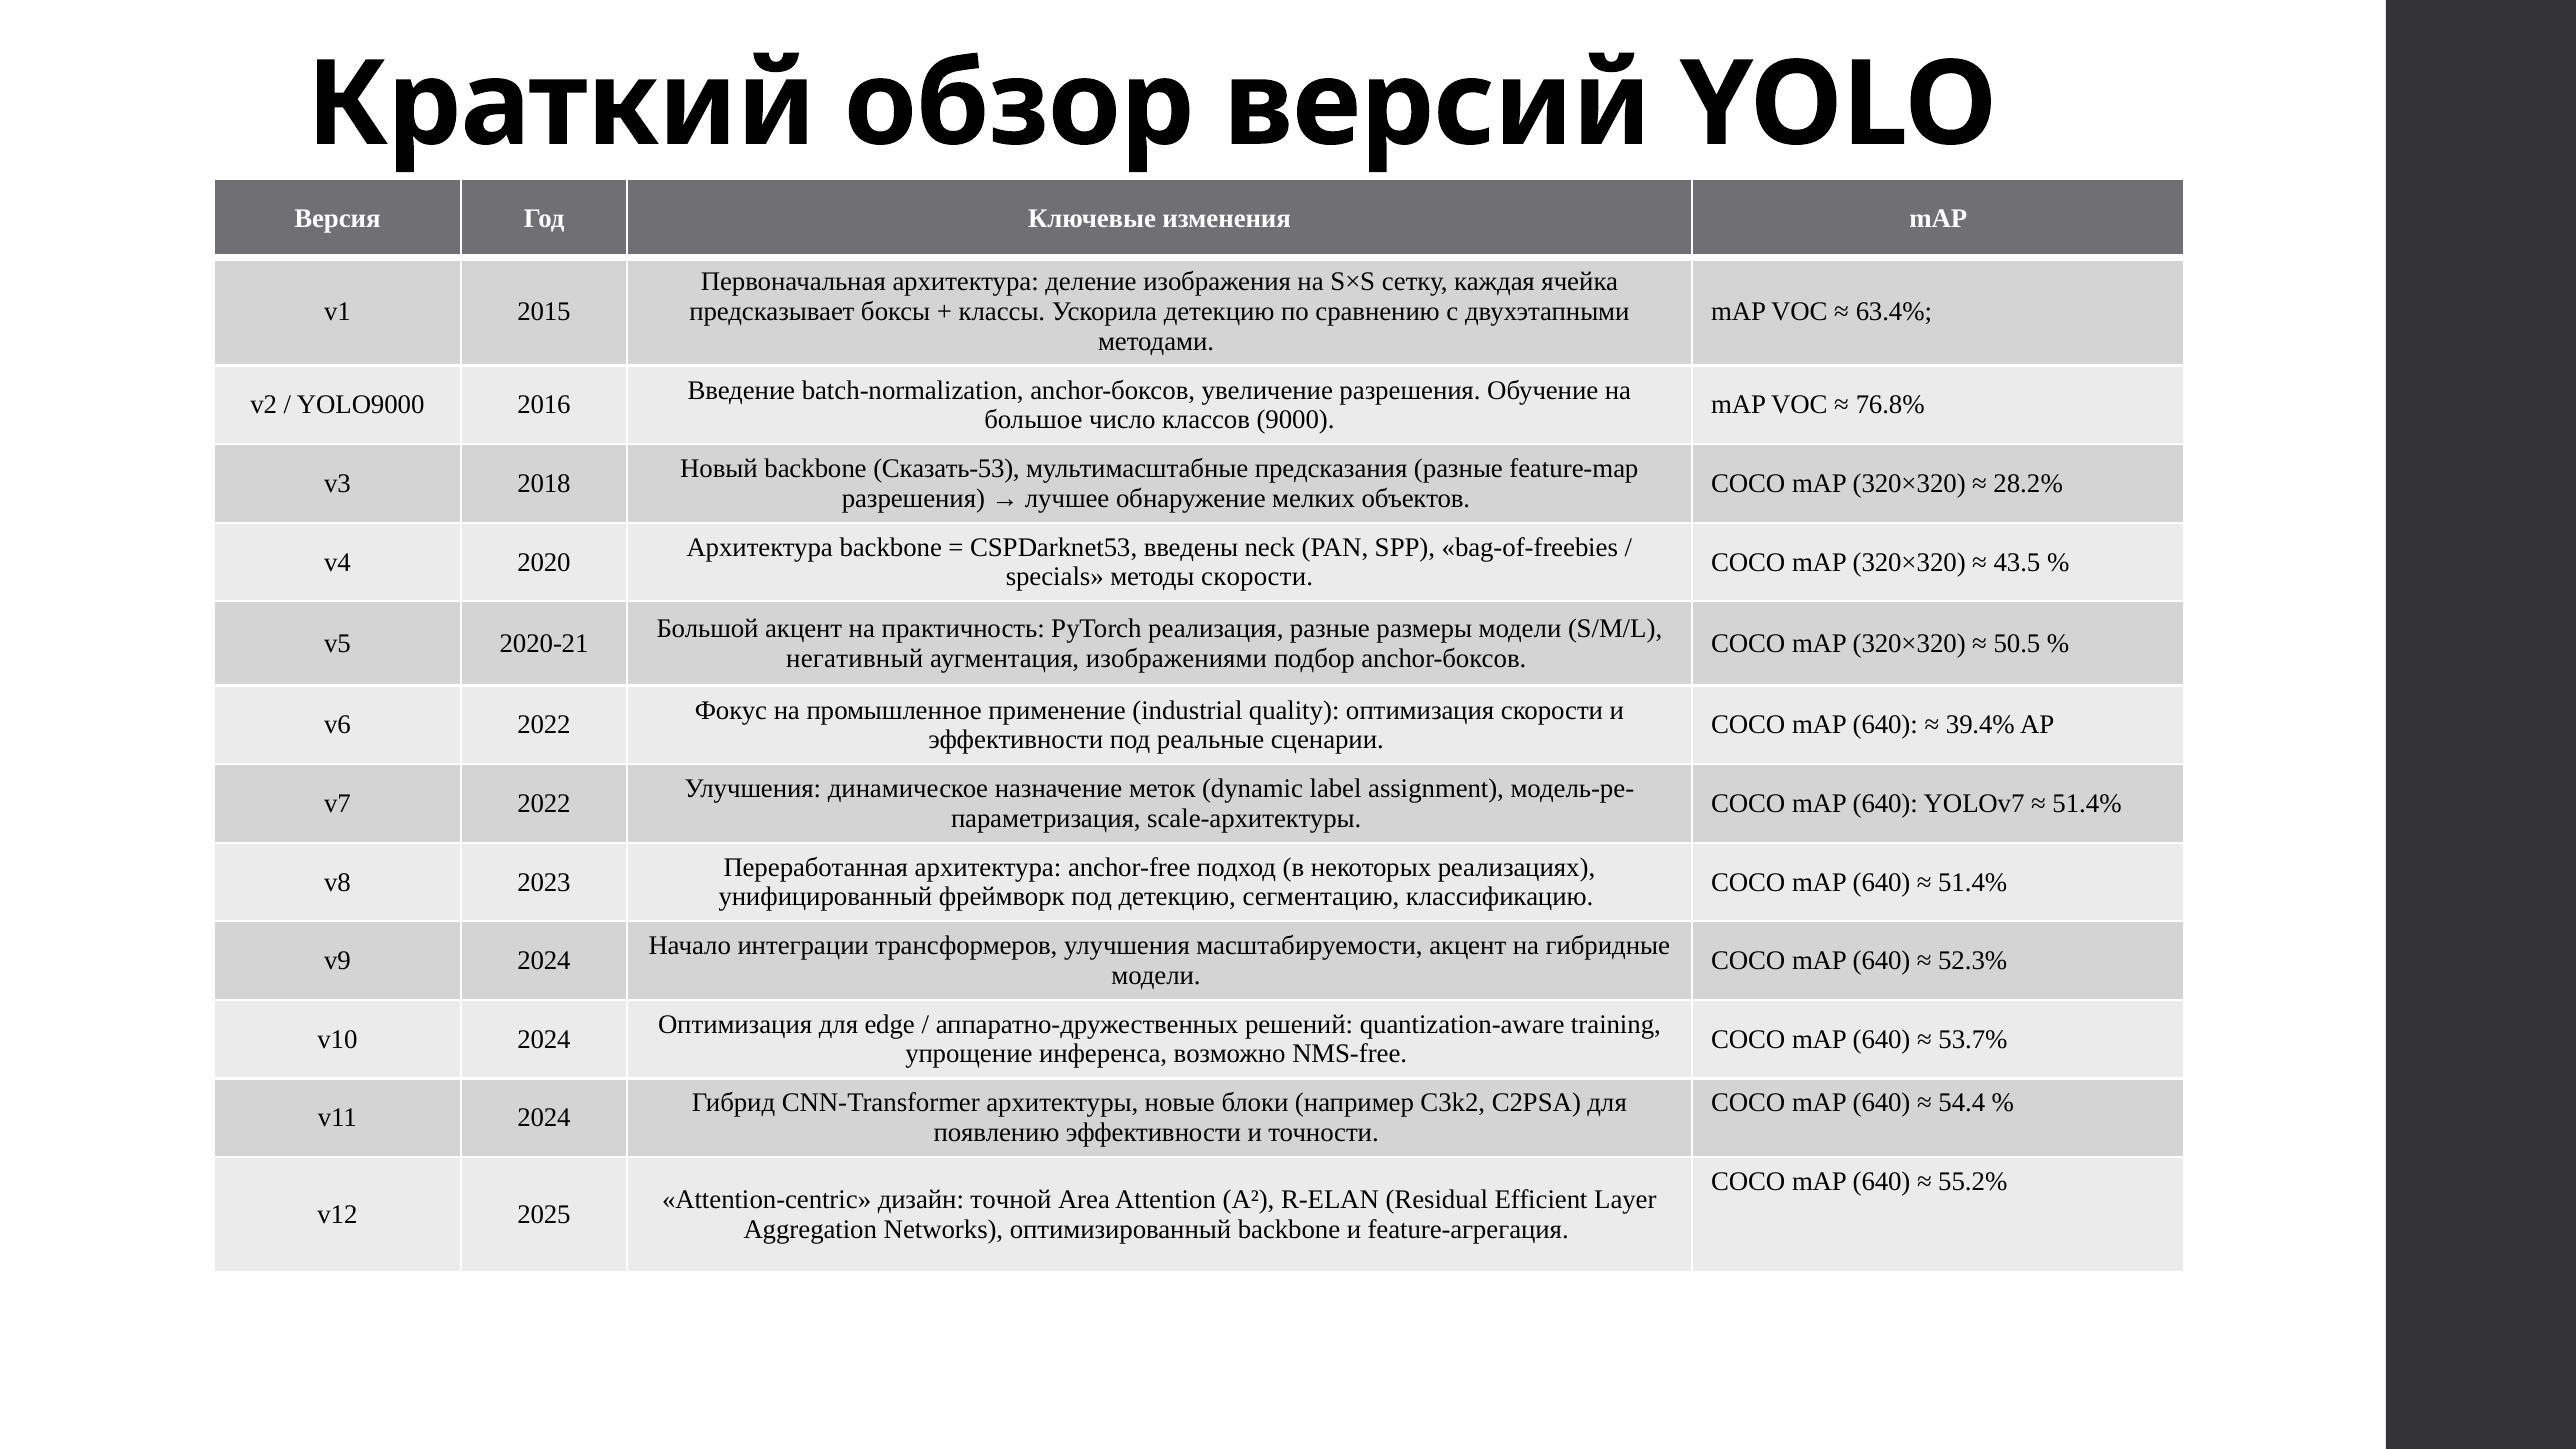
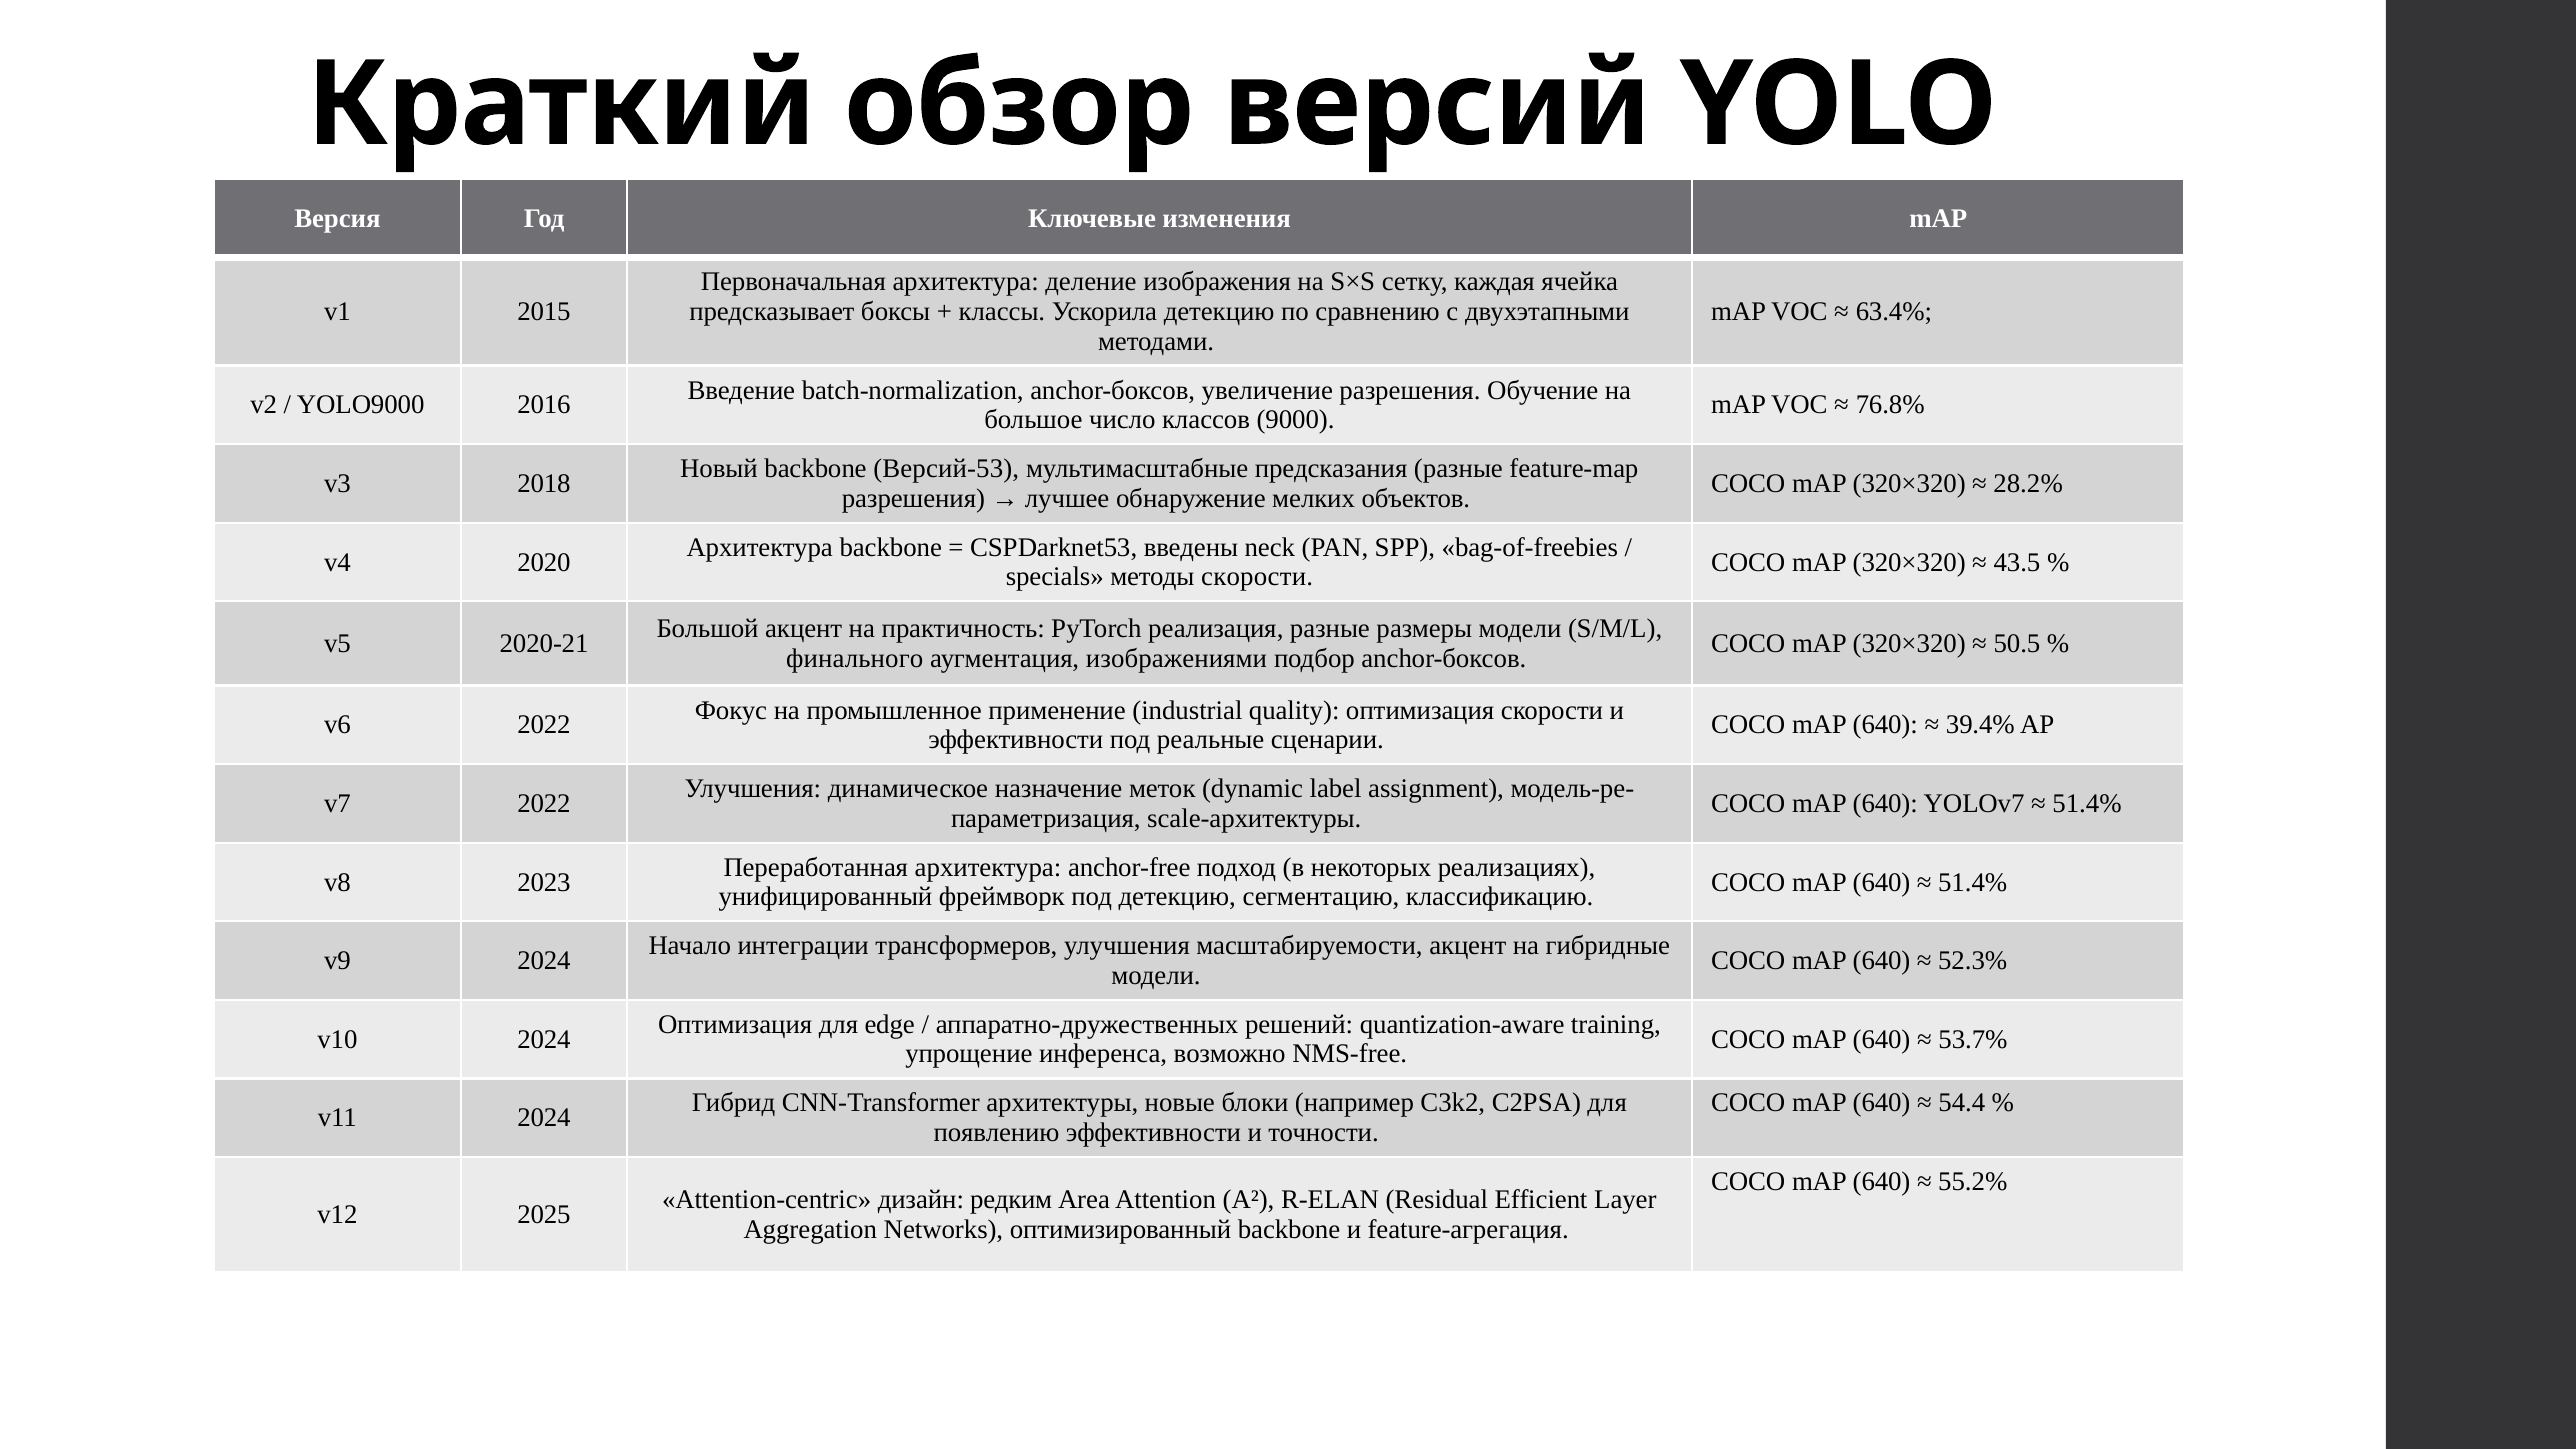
Сказать-53: Сказать-53 -> Версий-53
негативный: негативный -> финального
точной: точной -> редким
